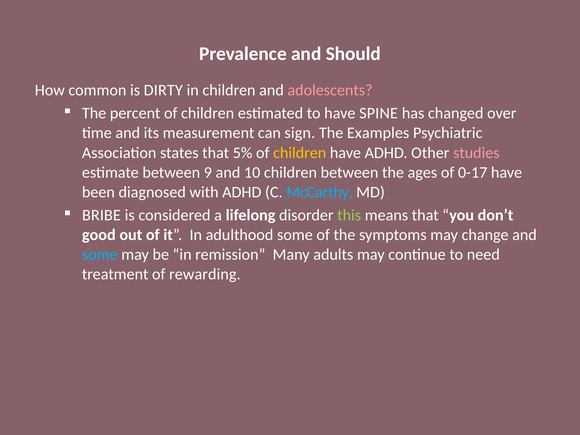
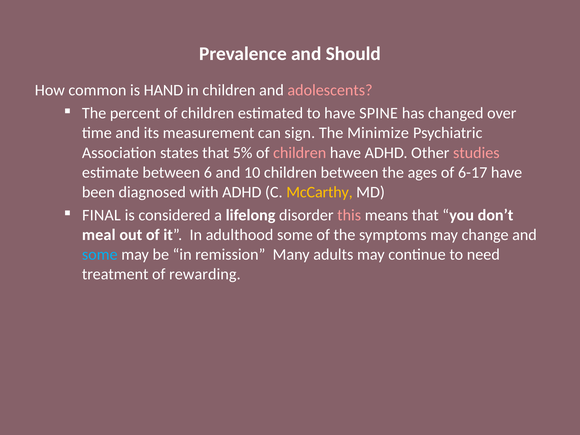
DIRTY: DIRTY -> HAND
Examples: Examples -> Minimize
children at (300, 153) colour: yellow -> pink
9: 9 -> 6
0-17: 0-17 -> 6-17
McCarthy colour: light blue -> yellow
BRIBE: BRIBE -> FINAL
this colour: light green -> pink
good: good -> meal
